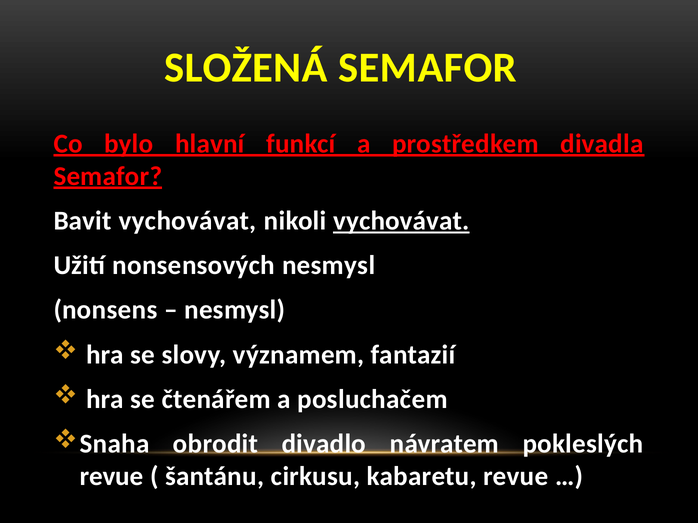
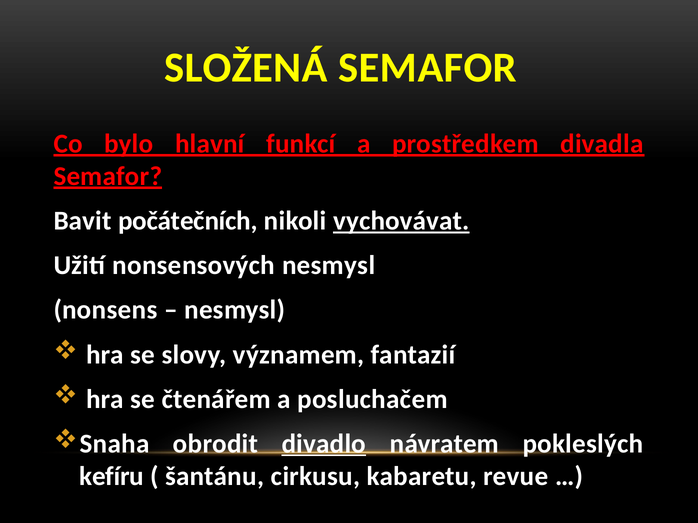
Bavit vychovávat: vychovávat -> počátečních
divadlo underline: none -> present
revue at (112, 477): revue -> kefíru
